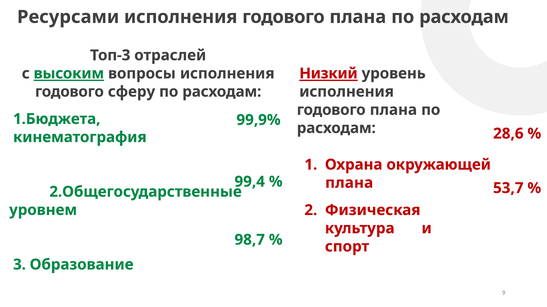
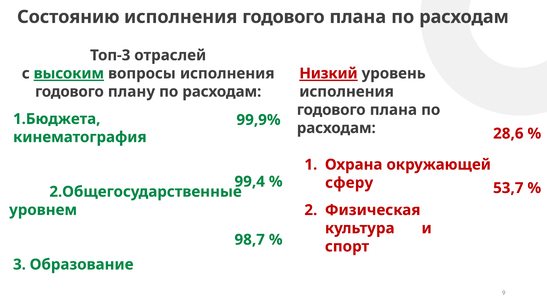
Ресурсами: Ресурсами -> Состоянию
сферу: сферу -> плану
плана at (349, 183): плана -> сферу
